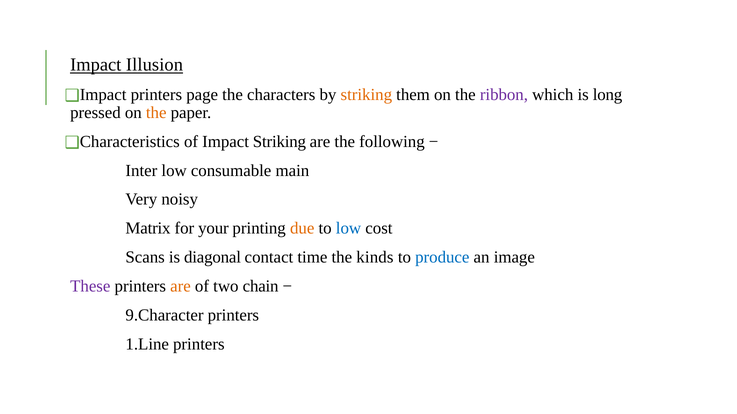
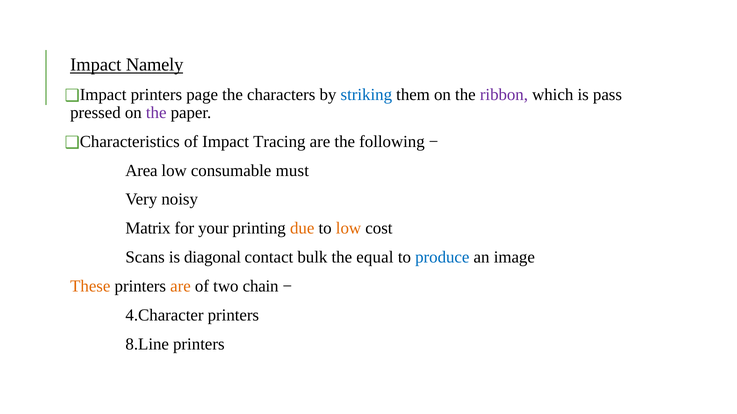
Illusion: Illusion -> Namely
striking at (366, 95) colour: orange -> blue
long: long -> pass
the at (156, 113) colour: orange -> purple
Impact Striking: Striking -> Tracing
Inter: Inter -> Area
main: main -> must
low at (349, 229) colour: blue -> orange
time: time -> bulk
kinds: kinds -> equal
These colour: purple -> orange
9.Character: 9.Character -> 4.Character
1.Line: 1.Line -> 8.Line
